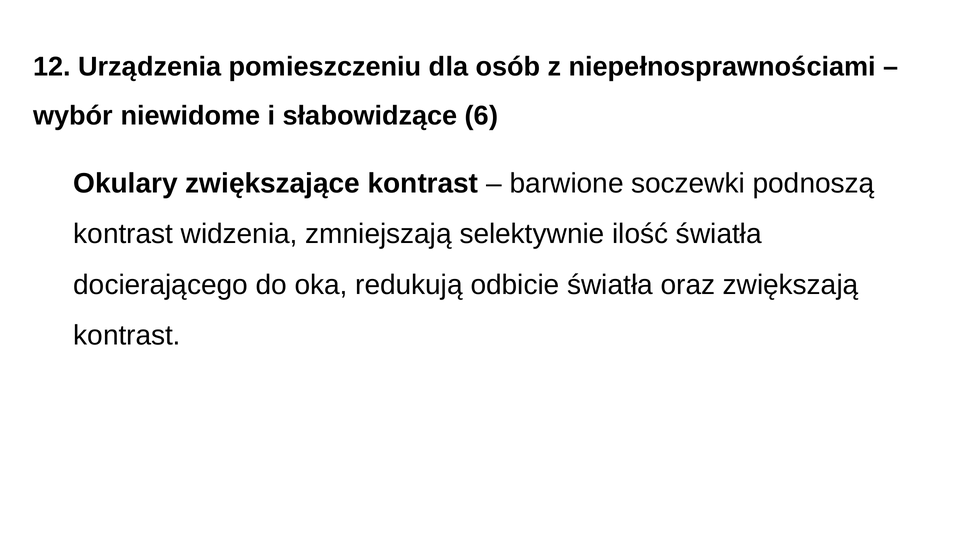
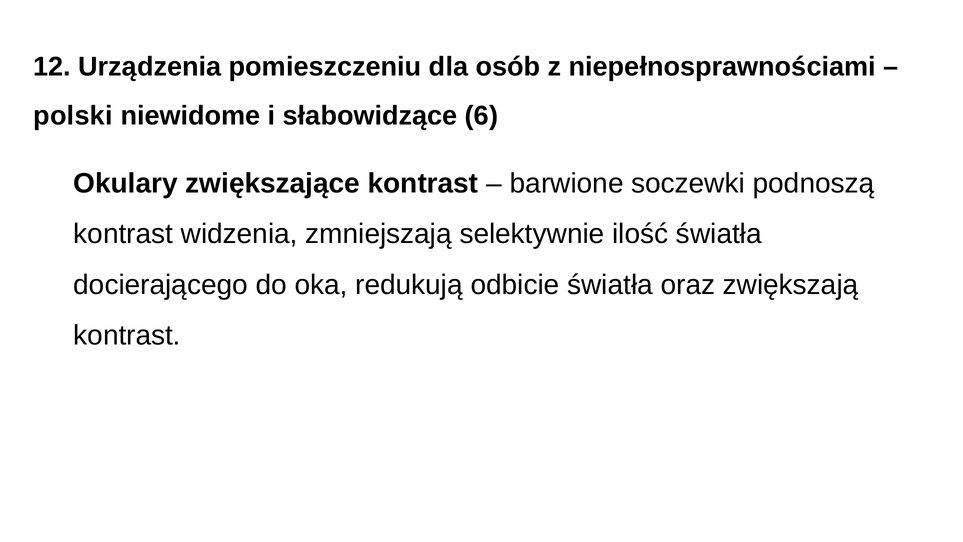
wybór: wybór -> polski
